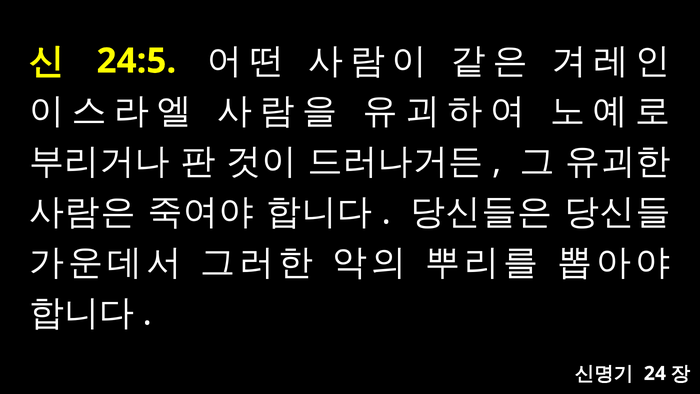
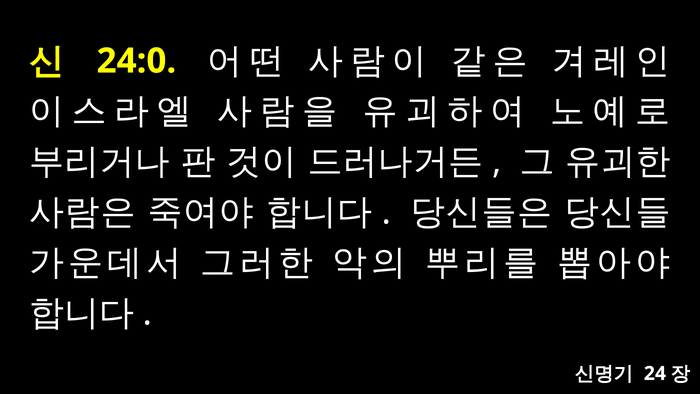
24:5: 24:5 -> 24:0
